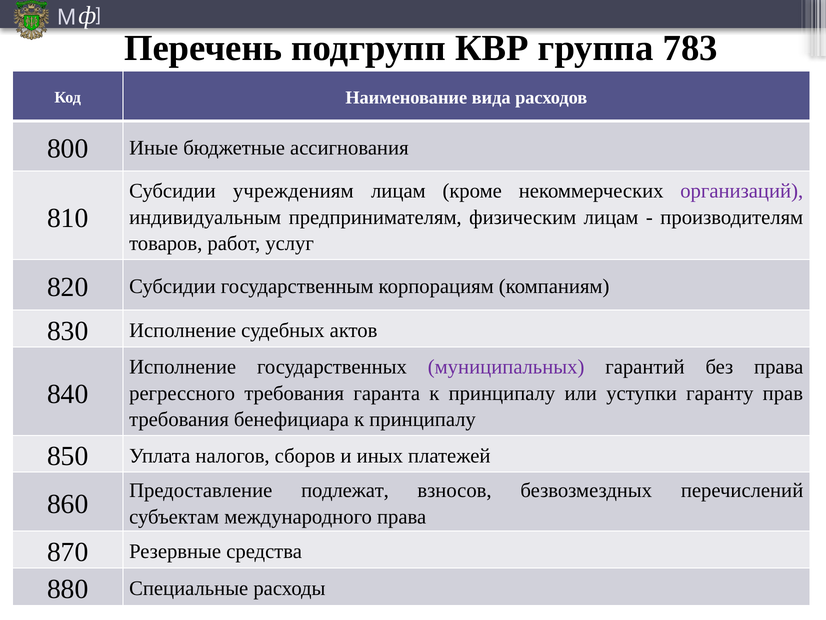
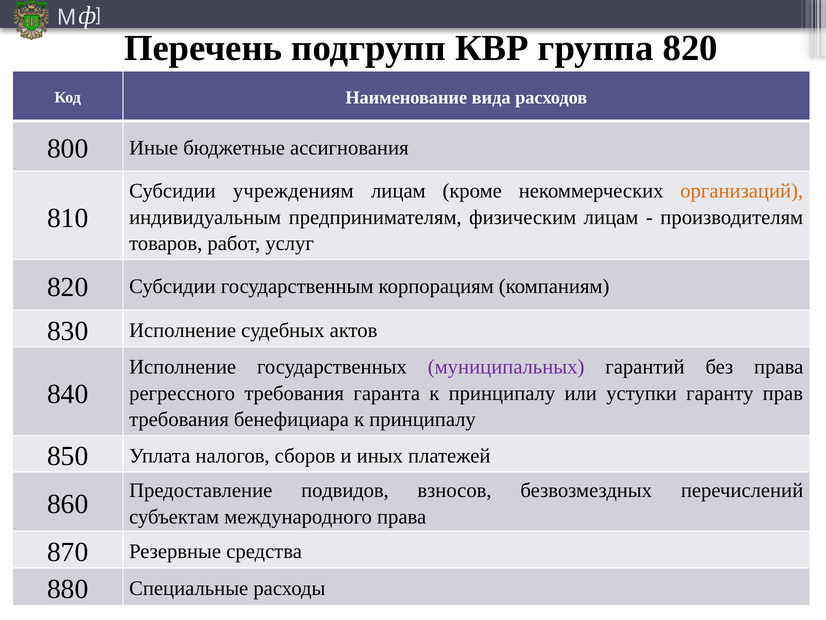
группа 783: 783 -> 820
организаций colour: purple -> orange
подлежат: подлежат -> подвидов
